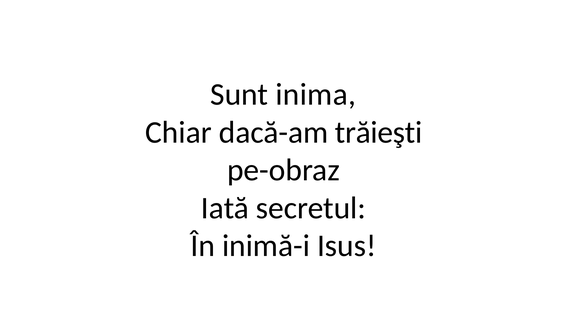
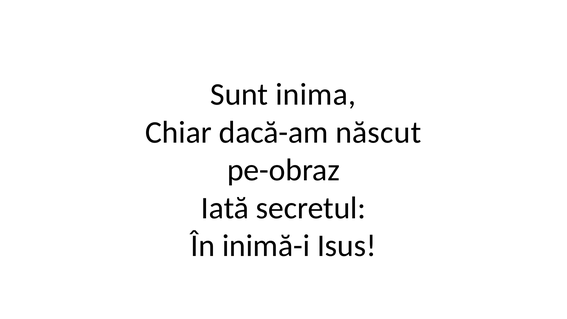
trăieşti: trăieşti -> născut
